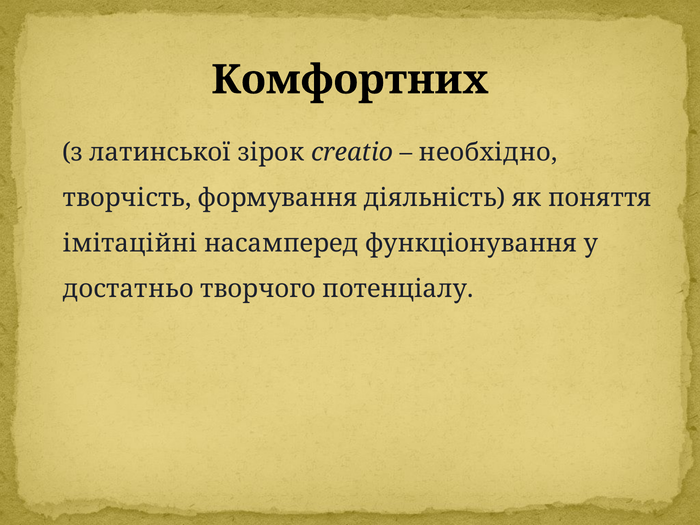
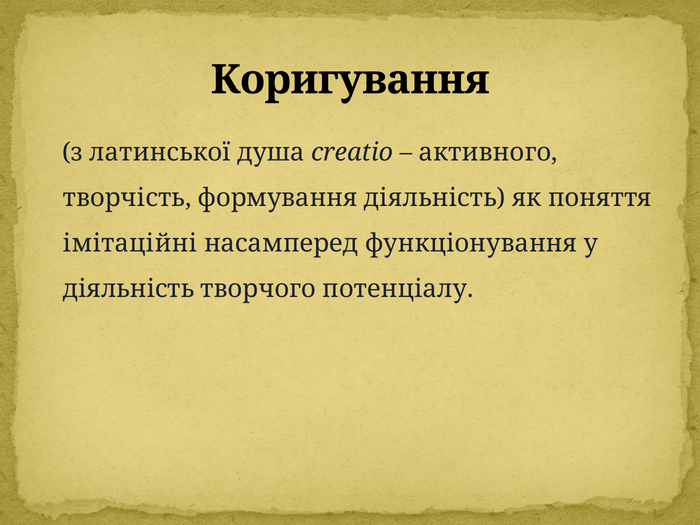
Комфортних: Комфортних -> Коригування
зірок: зірок -> душа
необхідно: необхідно -> активного
достатньо at (128, 289): достатньо -> діяльність
